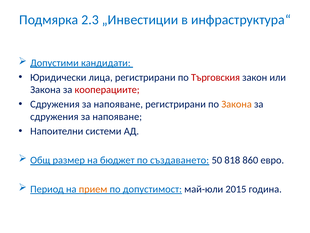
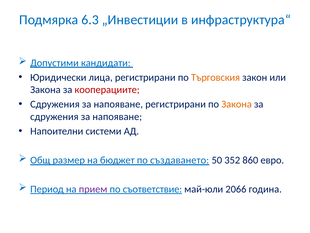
2.3: 2.3 -> 6.3
Търговския colour: red -> orange
818: 818 -> 352
прием colour: orange -> purple
допустимост: допустимост -> съответствие
2015: 2015 -> 2066
